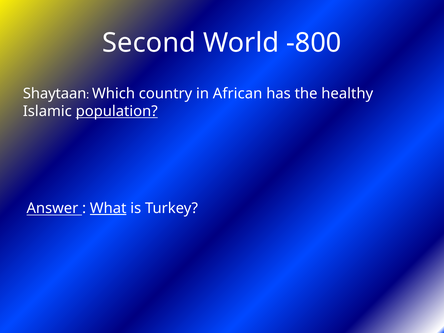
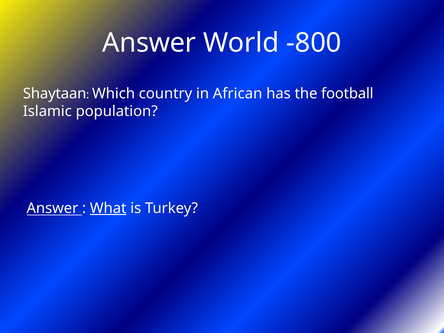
Second at (149, 43): Second -> Answer
healthy: healthy -> football
population underline: present -> none
